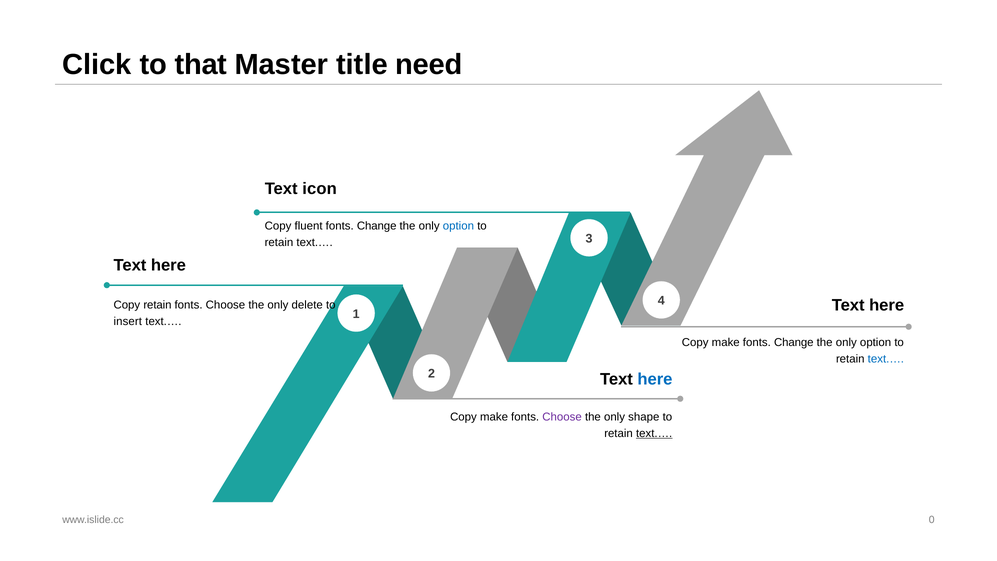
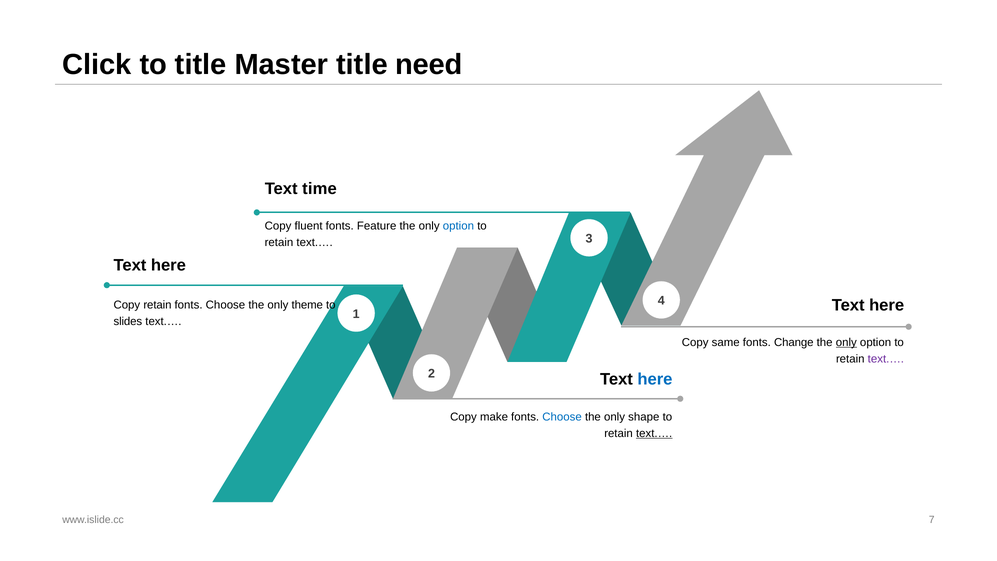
to that: that -> title
icon: icon -> time
Change at (377, 226): Change -> Feature
delete: delete -> theme
insert: insert -> slides
make at (726, 342): make -> same
only at (846, 342) underline: none -> present
text.… at (886, 359) colour: blue -> purple
Choose at (562, 417) colour: purple -> blue
0: 0 -> 7
